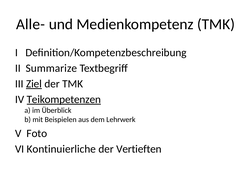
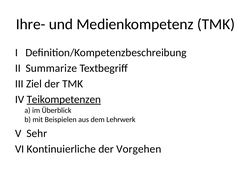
Alle-: Alle- -> Ihre-
Ziel underline: present -> none
Foto: Foto -> Sehr
Vertieften: Vertieften -> Vorgehen
